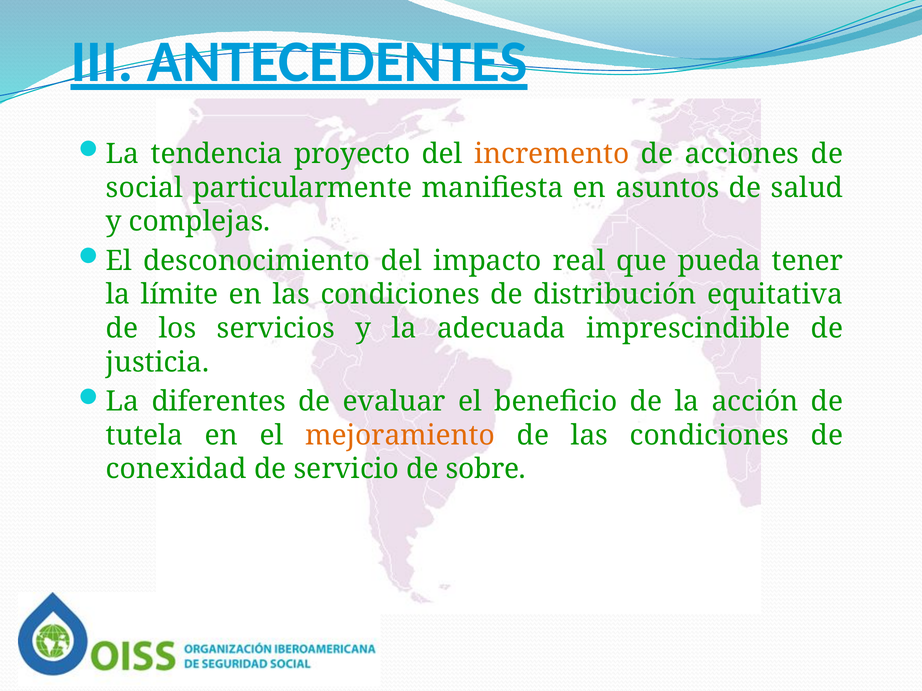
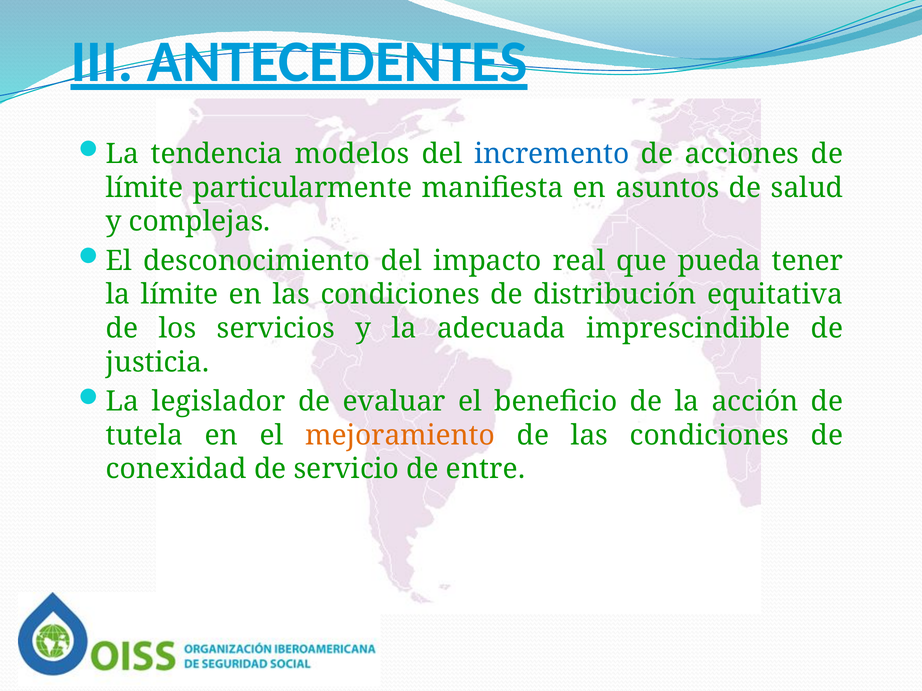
proyecto: proyecto -> modelos
incremento colour: orange -> blue
social at (144, 188): social -> límite
diferentes: diferentes -> legislador
sobre: sobre -> entre
